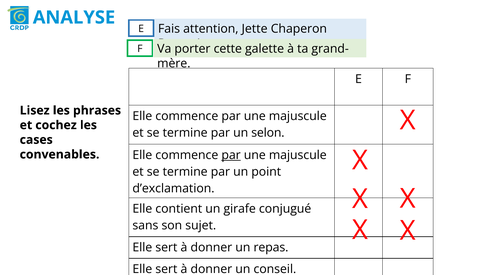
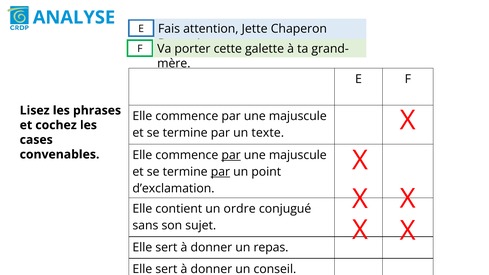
selon: selon -> texte
par at (220, 172) underline: none -> present
girafe: girafe -> ordre
